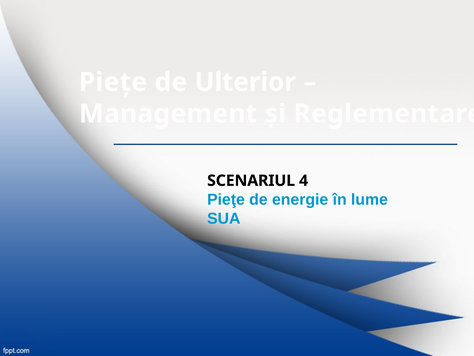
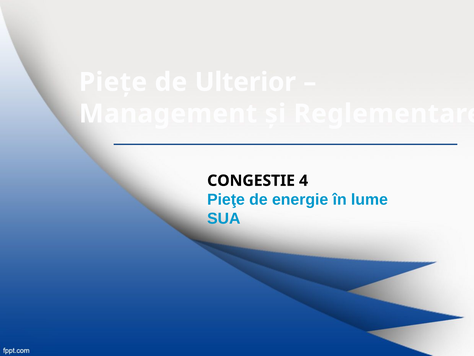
SCENARIUL: SCENARIUL -> CONGESTIE
